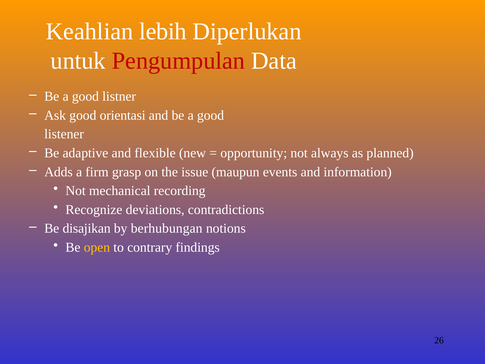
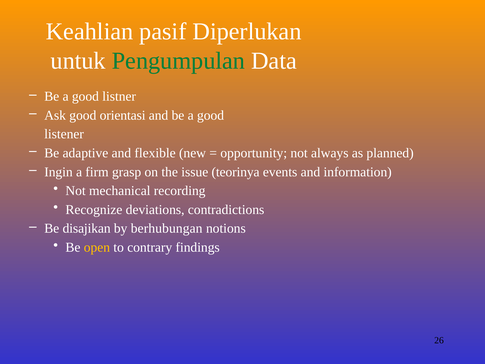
lebih: lebih -> pasif
Pengumpulan colour: red -> green
Adds: Adds -> Ingin
maupun: maupun -> teorinya
